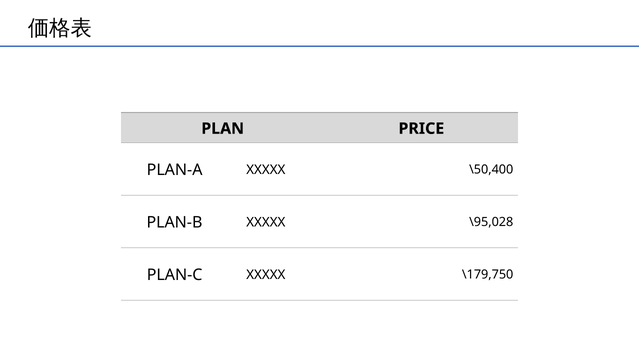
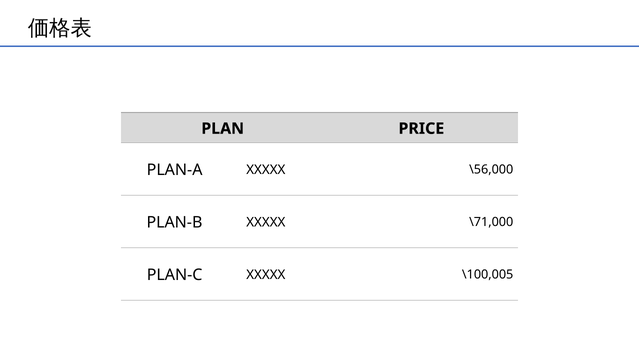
\50,400: \50,400 -> \56,000
\95,028: \95,028 -> \71,000
\179,750: \179,750 -> \100,005
